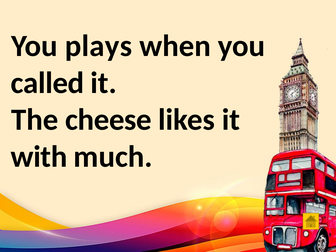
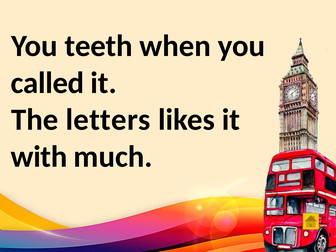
plays: plays -> teeth
cheese: cheese -> letters
